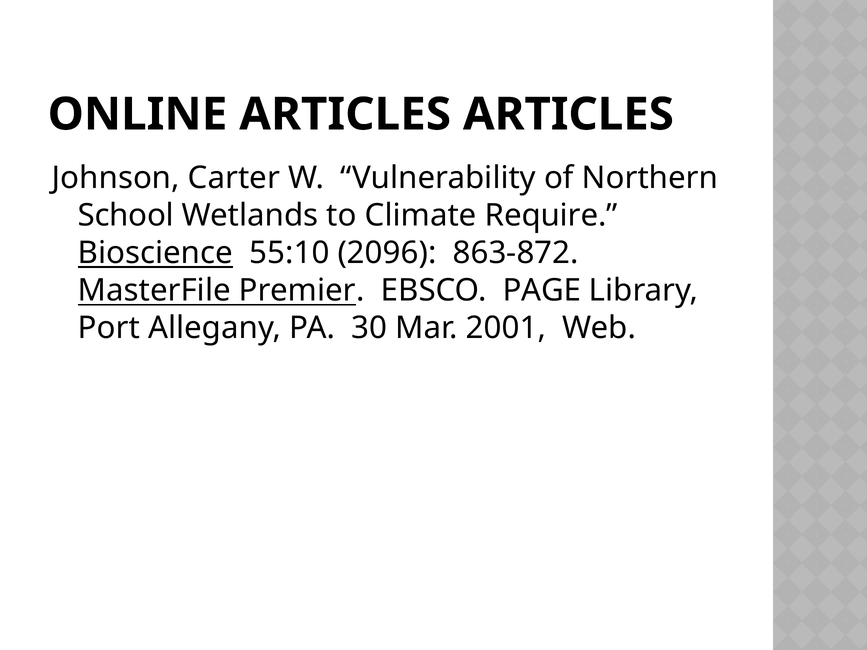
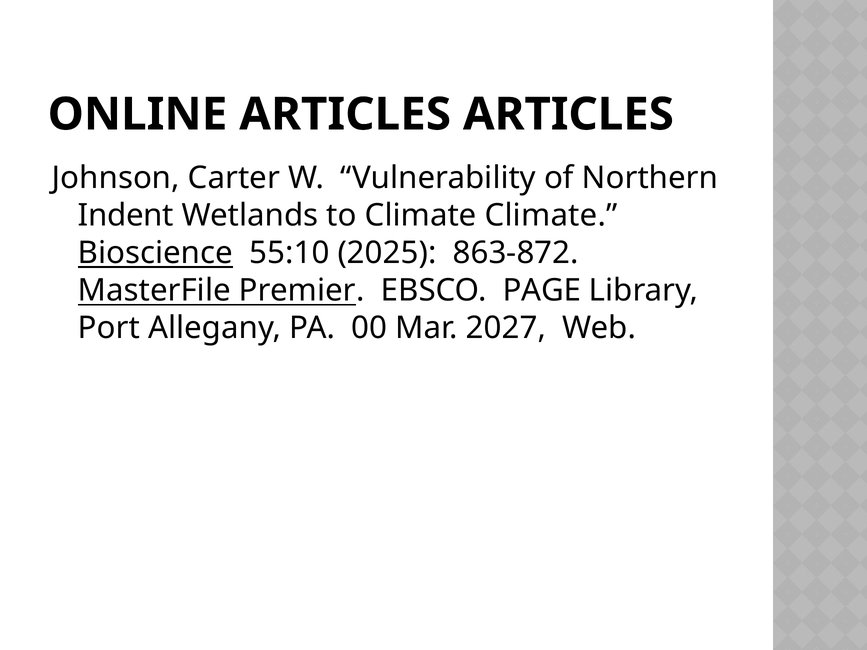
School: School -> Indent
Climate Require: Require -> Climate
2096: 2096 -> 2025
30: 30 -> 00
2001: 2001 -> 2027
